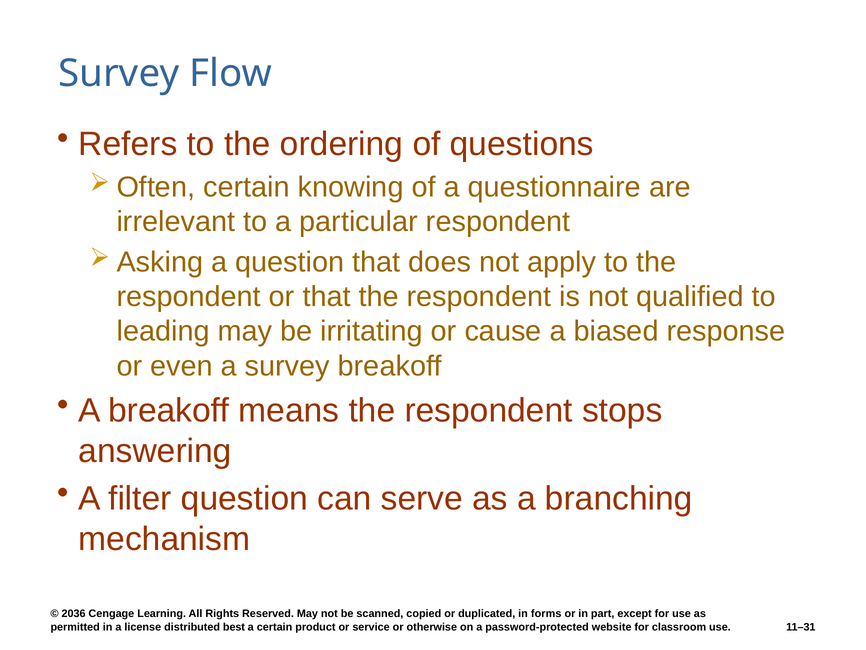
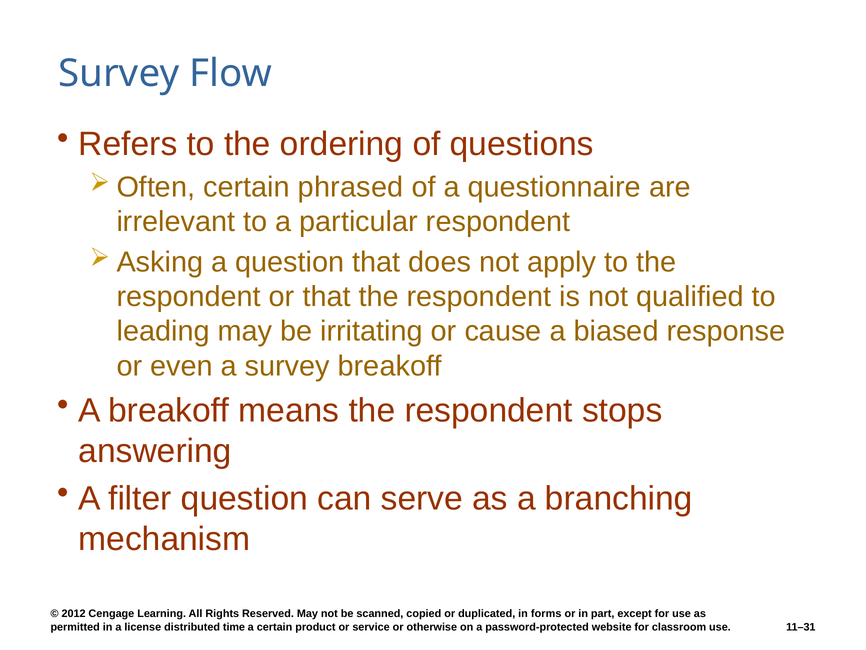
knowing: knowing -> phrased
2036: 2036 -> 2012
best: best -> time
